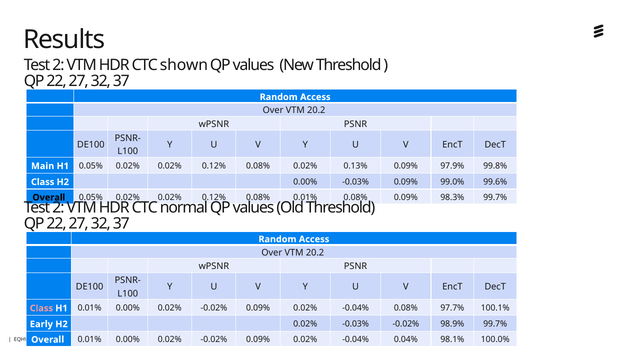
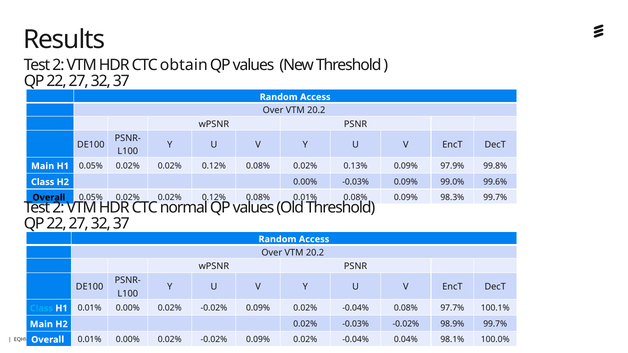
shown: shown -> obtain
Class at (41, 308) colour: pink -> light blue
Early at (41, 324): Early -> Main
